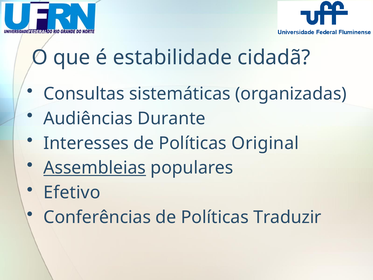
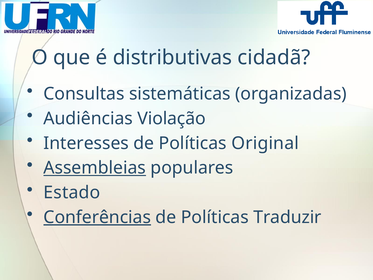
estabilidade: estabilidade -> distributivas
Durante: Durante -> Violação
Efetivo: Efetivo -> Estado
Conferências underline: none -> present
